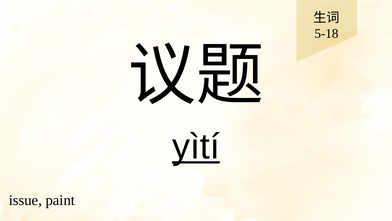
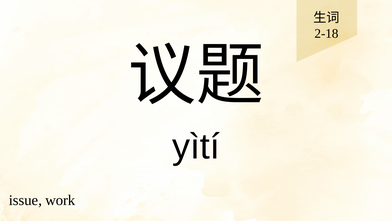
5-18: 5-18 -> 2-18
yìtí underline: present -> none
paint: paint -> work
